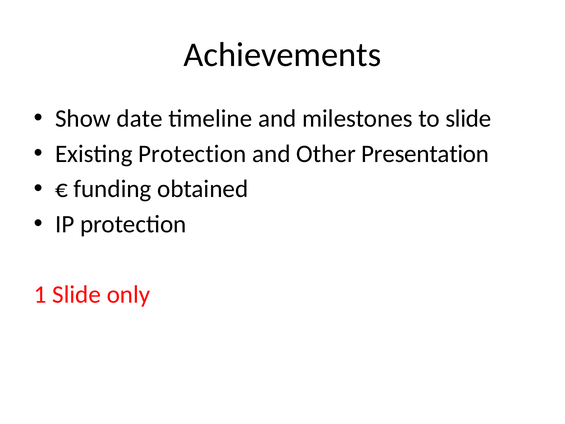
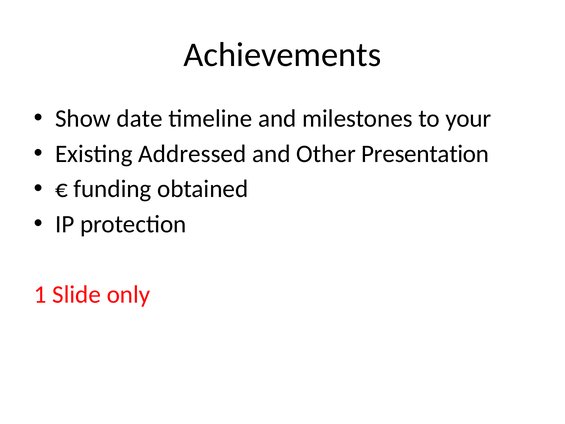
to slide: slide -> your
Existing Protection: Protection -> Addressed
